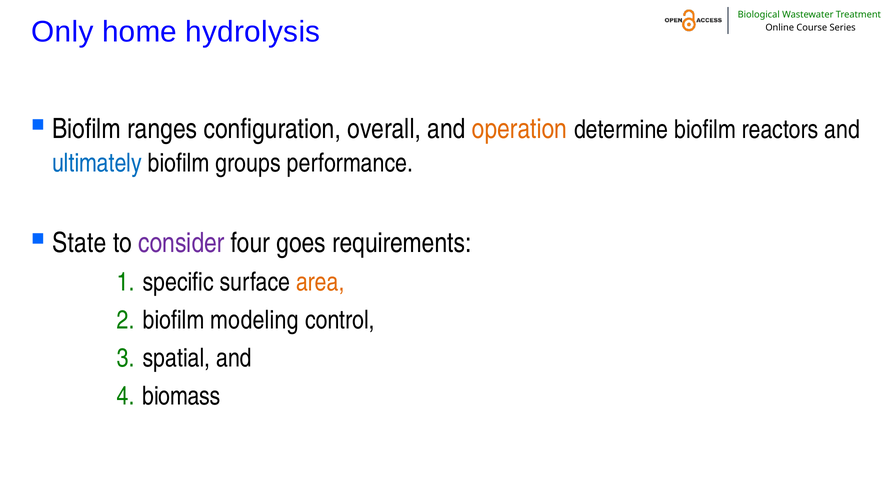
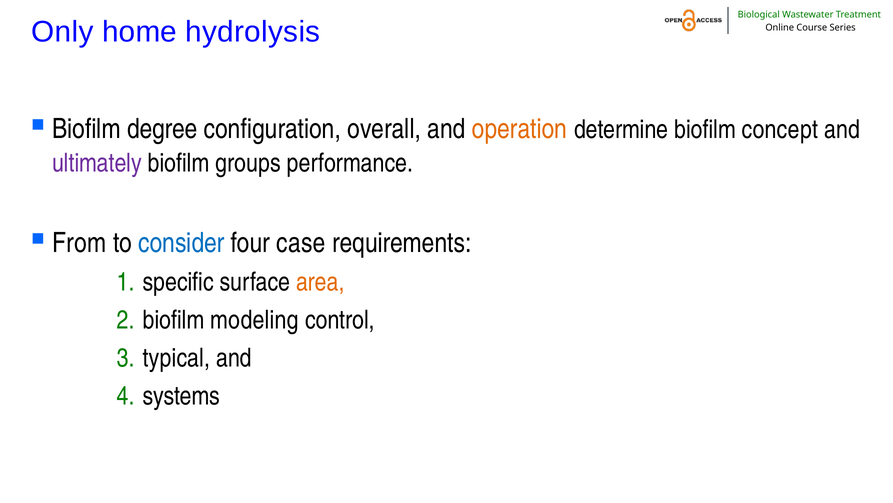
ranges: ranges -> degree
reactors: reactors -> concept
ultimately colour: blue -> purple
State: State -> From
consider colour: purple -> blue
goes: goes -> case
spatial: spatial -> typical
biomass: biomass -> systems
